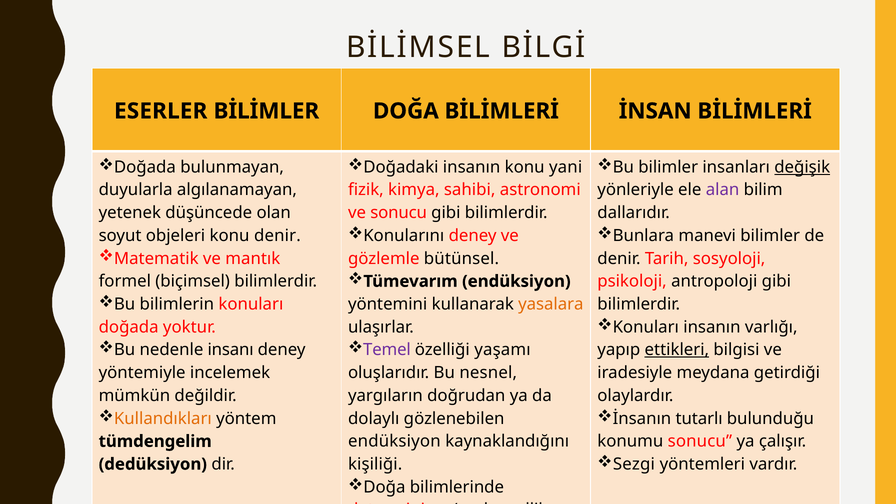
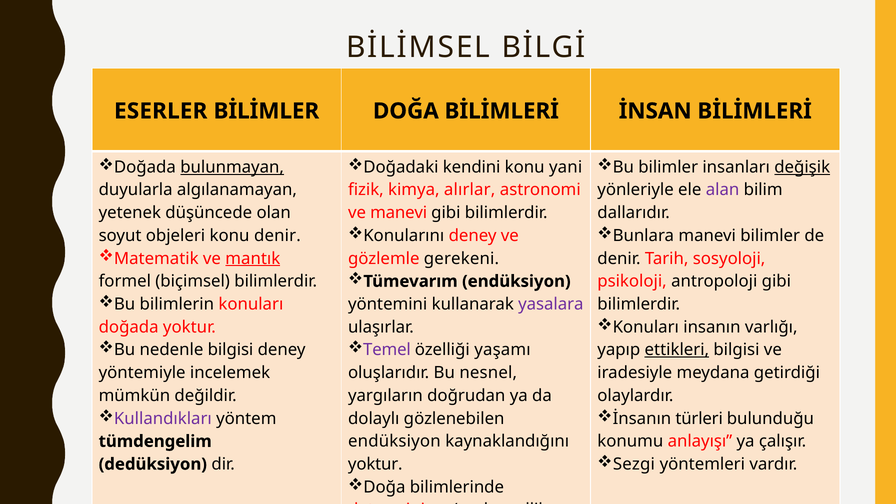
bulunmayan underline: none -> present
Doğadaki insanın: insanın -> kendini
sahibi: sahibi -> alırlar
ve sonucu: sonucu -> manevi
mantık underline: none -> present
bütünsel: bütünsel -> gerekeni
yasalara colour: orange -> purple
nedenle insanı: insanı -> bilgisi
Kullandıkları colour: orange -> purple
tutarlı: tutarlı -> türleri
konumu sonucu: sonucu -> anlayışı
kişiliği at (375, 464): kişiliği -> yoktur
